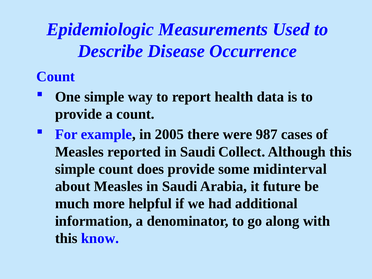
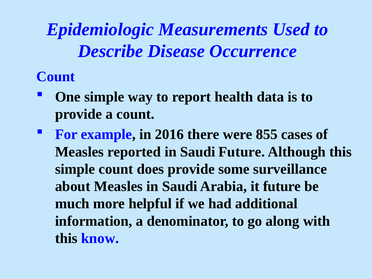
2005: 2005 -> 2016
987: 987 -> 855
Saudi Collect: Collect -> Future
midinterval: midinterval -> surveillance
